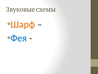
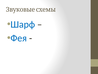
Шарф colour: orange -> blue
